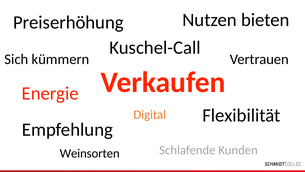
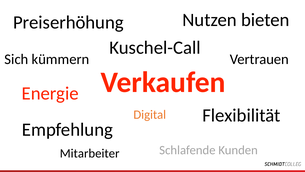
Weinsorten: Weinsorten -> Mitarbeiter
